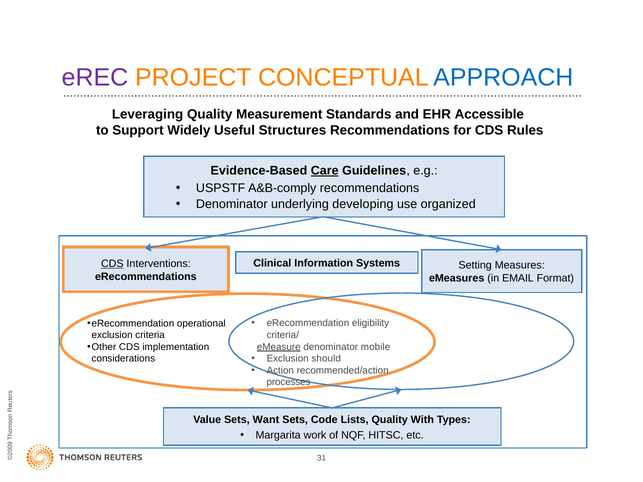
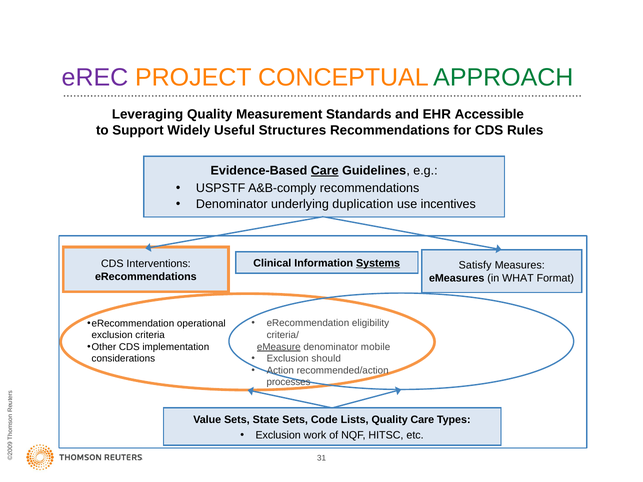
APPROACH colour: blue -> green
developing: developing -> duplication
organized: organized -> incentives
Systems underline: none -> present
CDS at (112, 264) underline: present -> none
Setting: Setting -> Satisfy
EMAIL: EMAIL -> WHAT
Want: Want -> State
Quality With: With -> Care
Margarita at (278, 435): Margarita -> Exclusion
